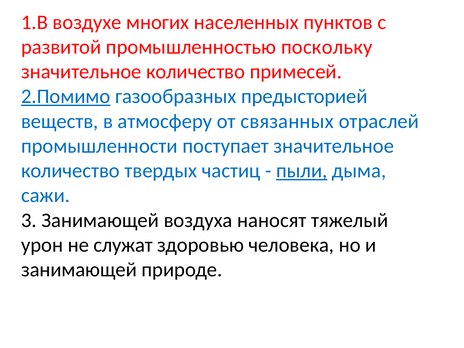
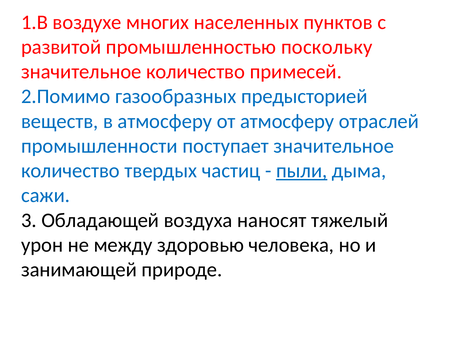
2.Помимо underline: present -> none
от связанных: связанных -> атмосферу
3 Занимающей: Занимающей -> Обладающей
служат: служат -> между
